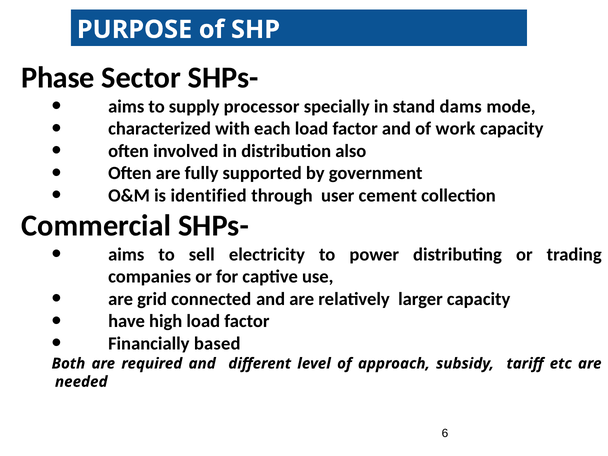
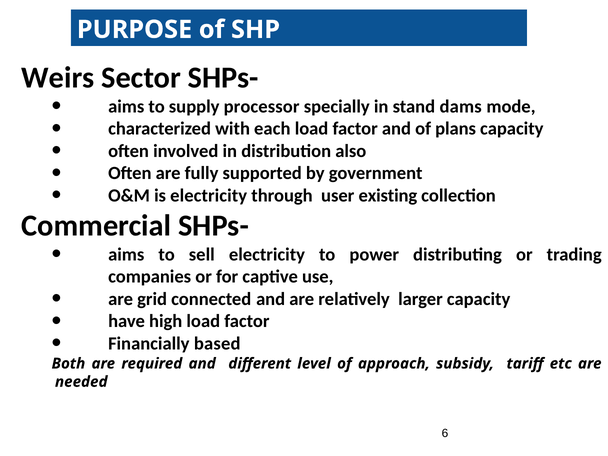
Phase: Phase -> Weirs
work: work -> plans
is identified: identified -> electricity
cement: cement -> existing
